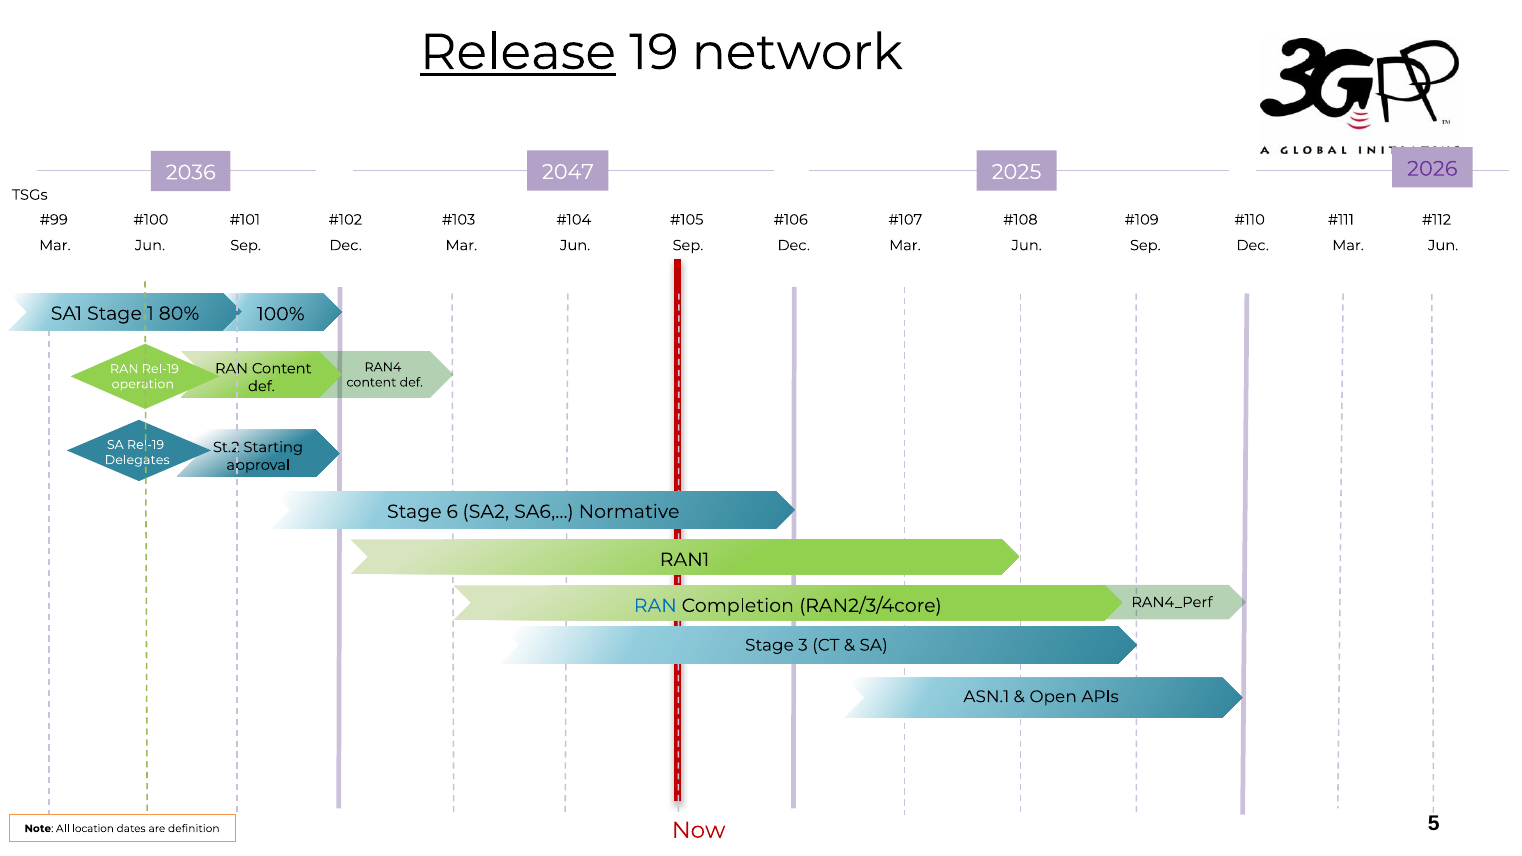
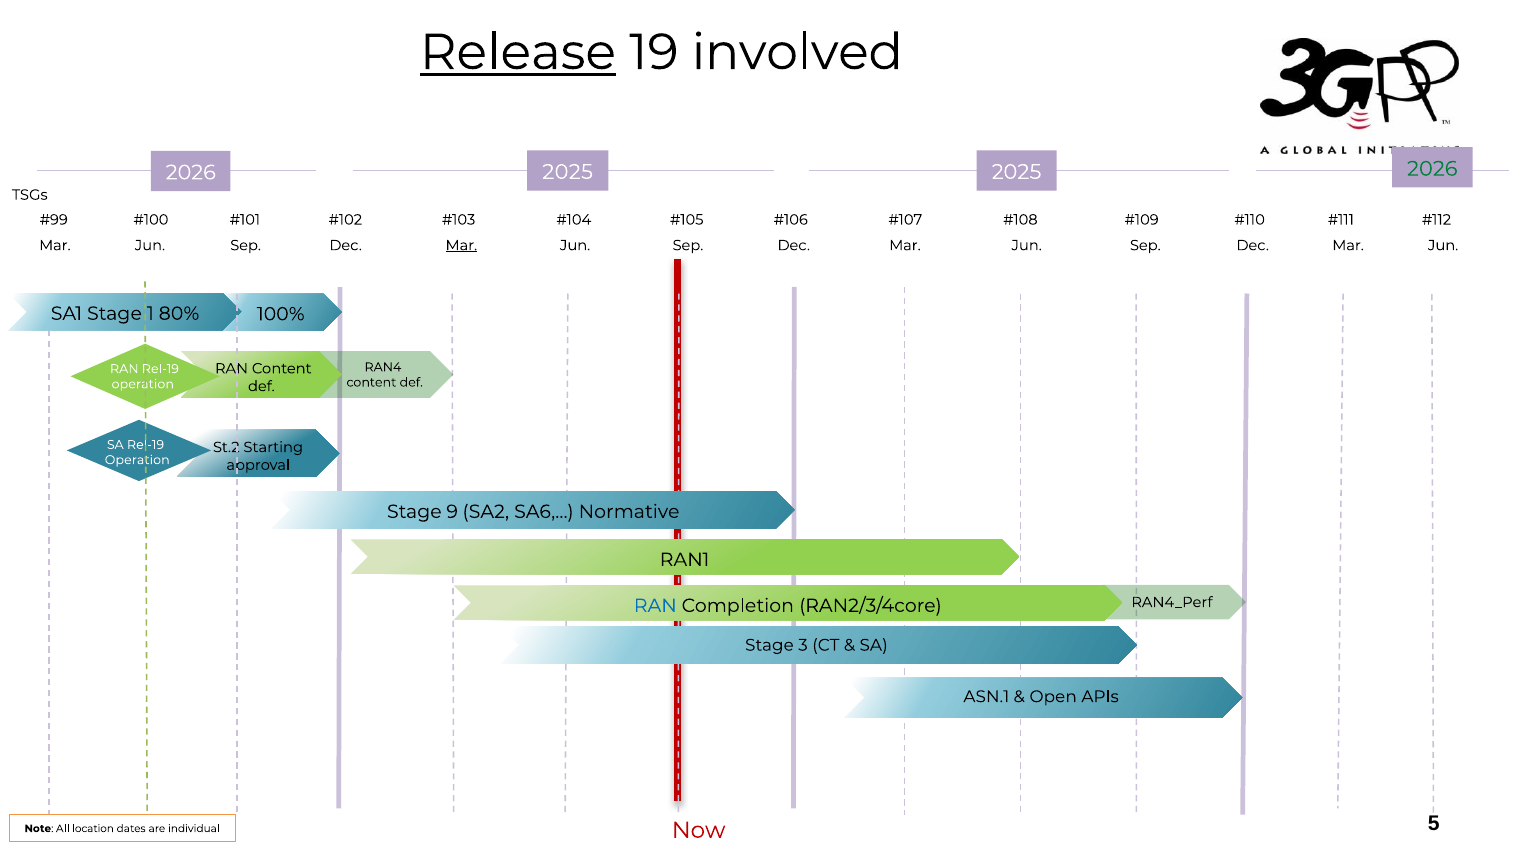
network: network -> involved
2026 at (1432, 169) colour: purple -> green
2047 at (568, 172): 2047 -> 2025
2036 at (191, 172): 2036 -> 2026
Mar at (461, 245) underline: none -> present
Delegates at (137, 460): Delegates -> Operation
6: 6 -> 9
definition: definition -> individual
